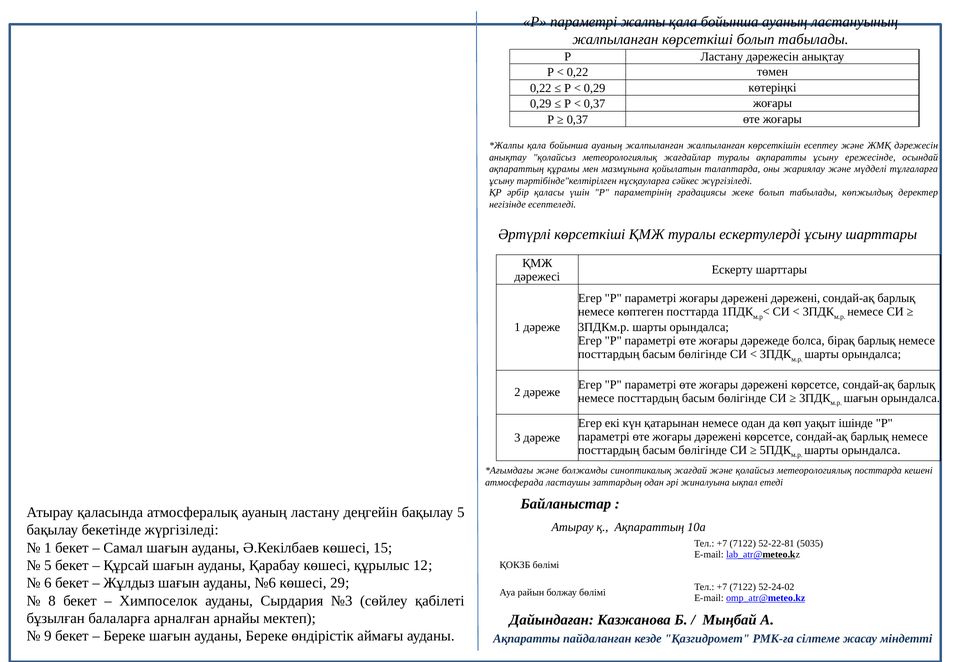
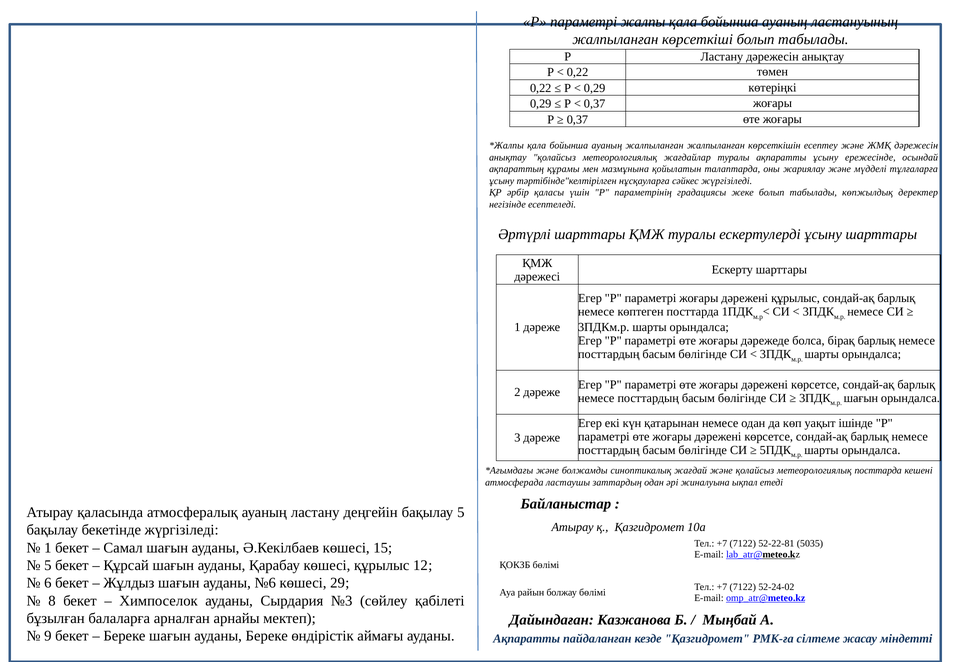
Әртүрлі көрсеткіші: көрсеткіші -> шарттары
дәрежені дәрежені: дәрежені -> құрылыс
қ Ақпараттың: Ақпараттың -> Қазгидромет
